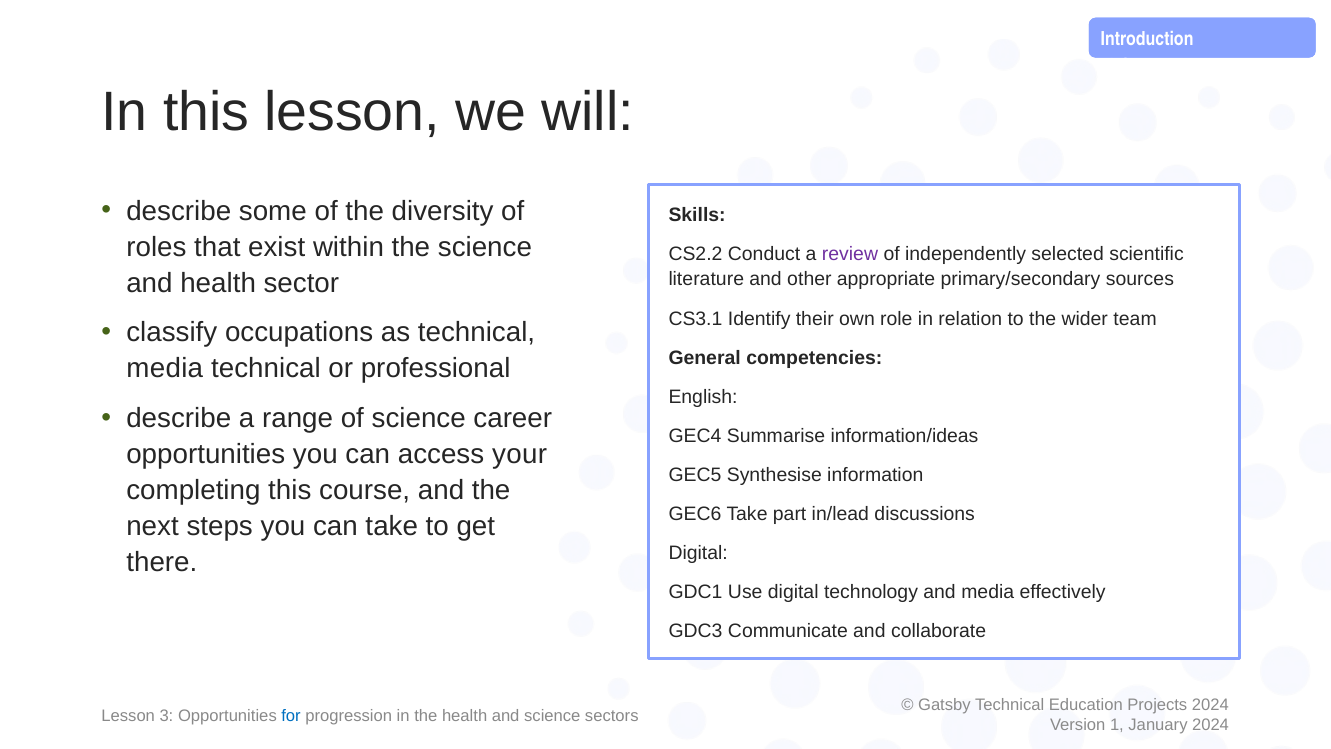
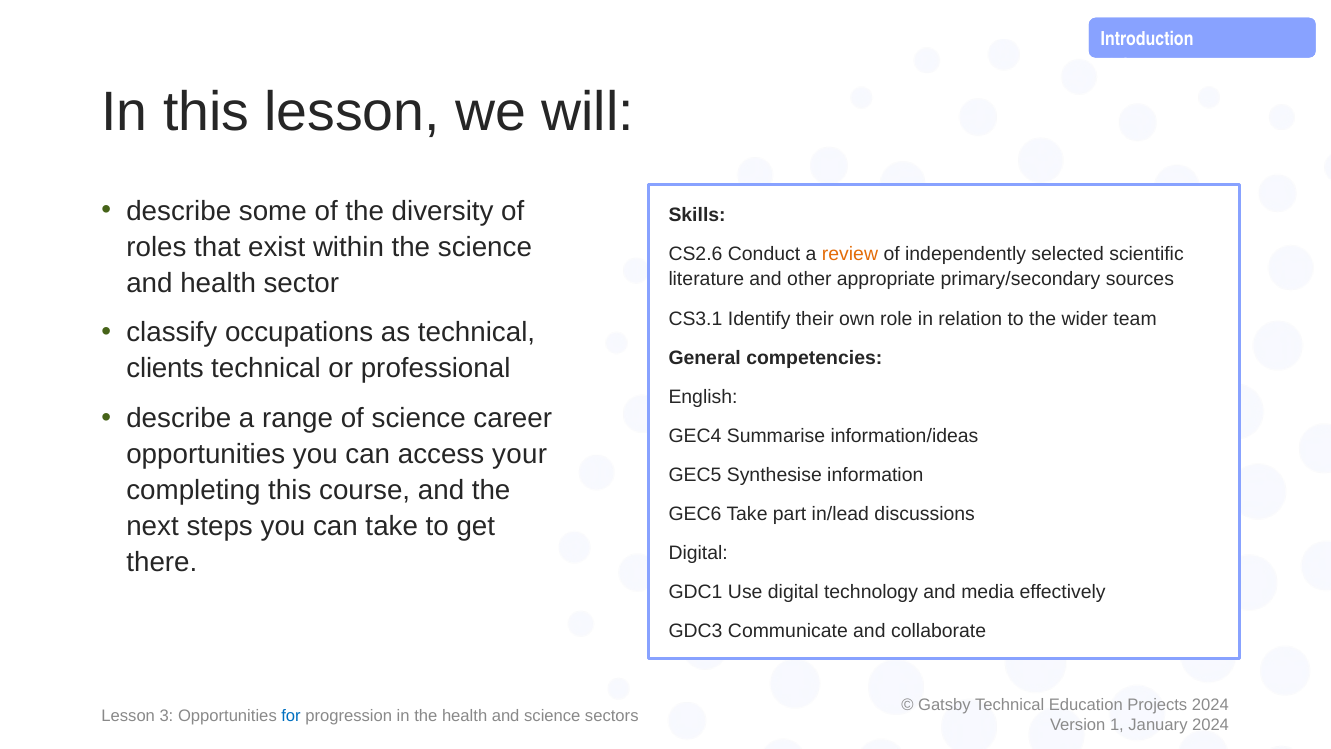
CS2.2: CS2.2 -> CS2.6
review colour: purple -> orange
media at (165, 369): media -> clients
